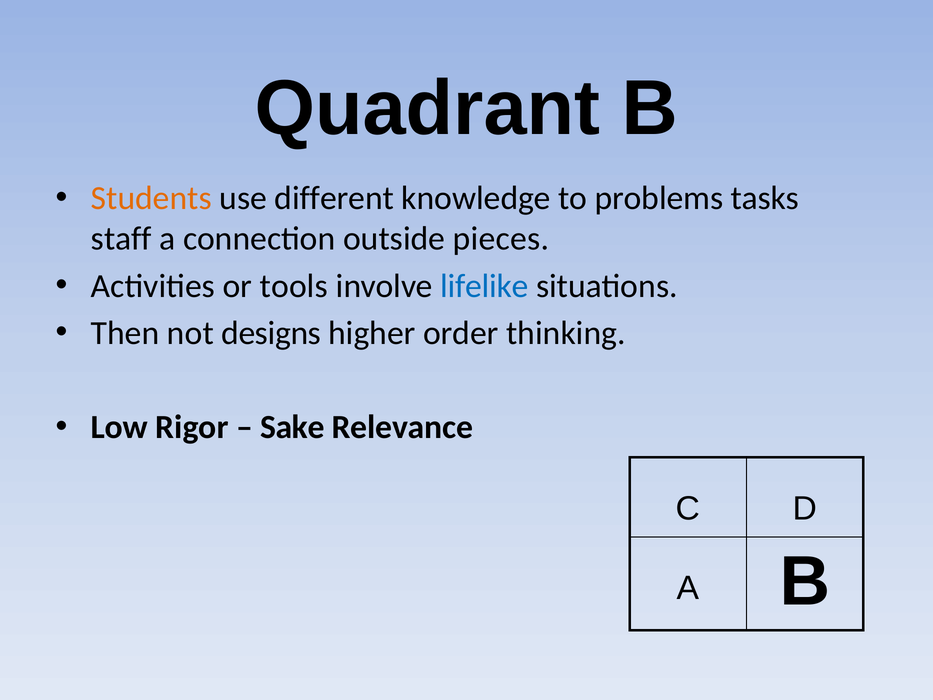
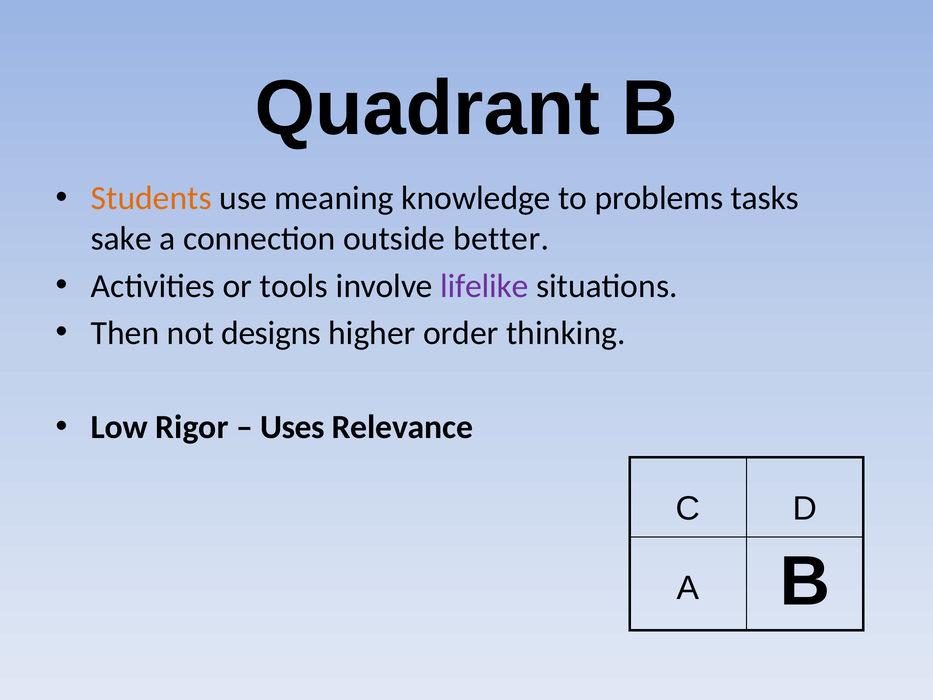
different: different -> meaning
staff: staff -> sake
pieces: pieces -> better
lifelike colour: blue -> purple
Sake: Sake -> Uses
